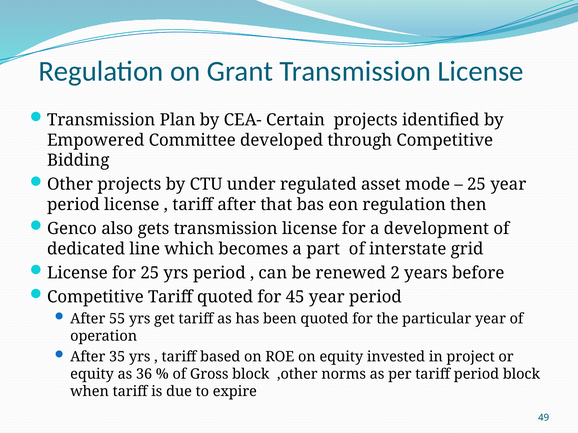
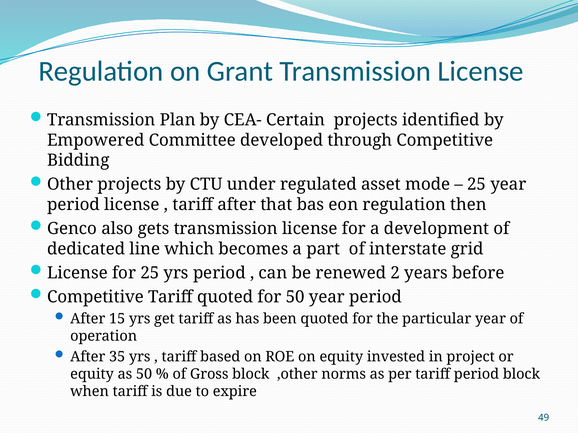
for 45: 45 -> 50
55: 55 -> 15
as 36: 36 -> 50
